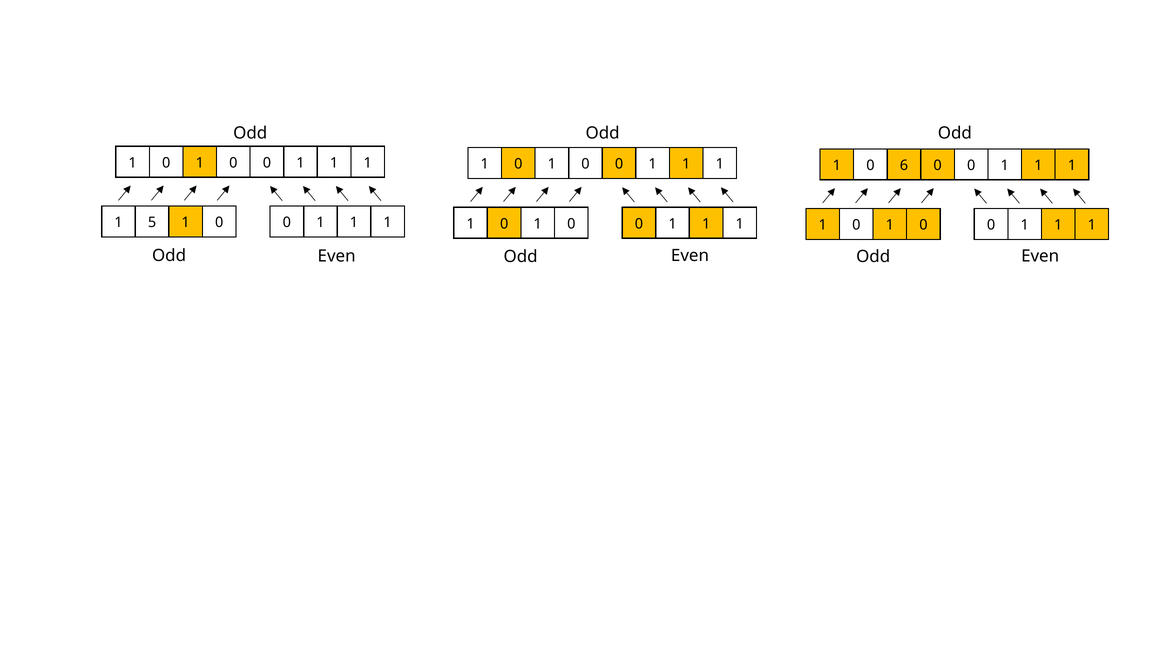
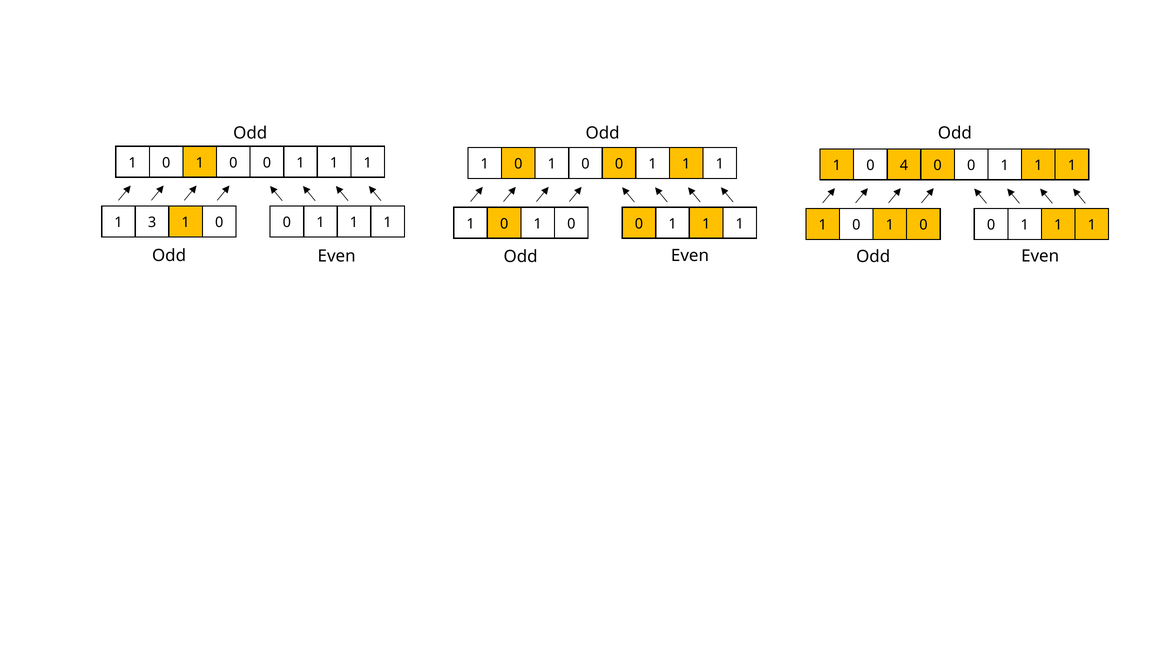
6: 6 -> 4
5: 5 -> 3
